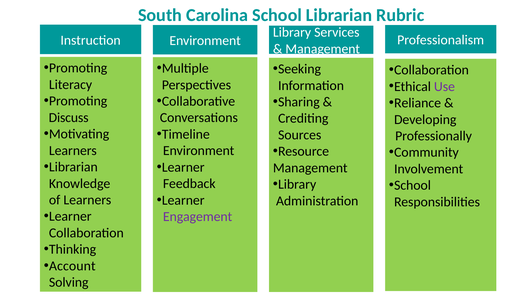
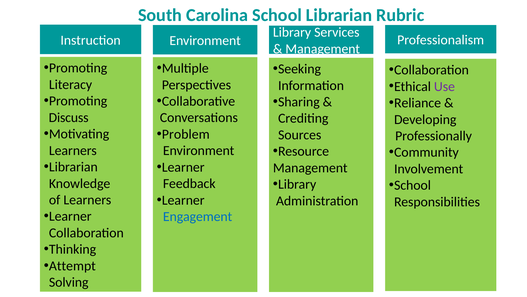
Timeline: Timeline -> Problem
Engagement colour: purple -> blue
Account: Account -> Attempt
